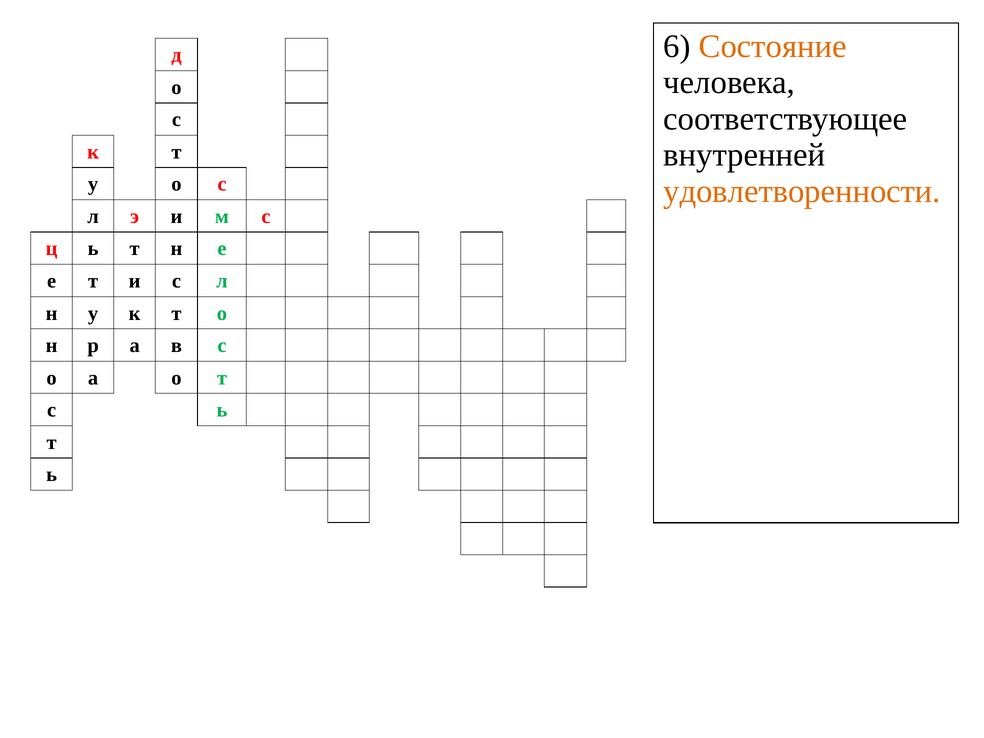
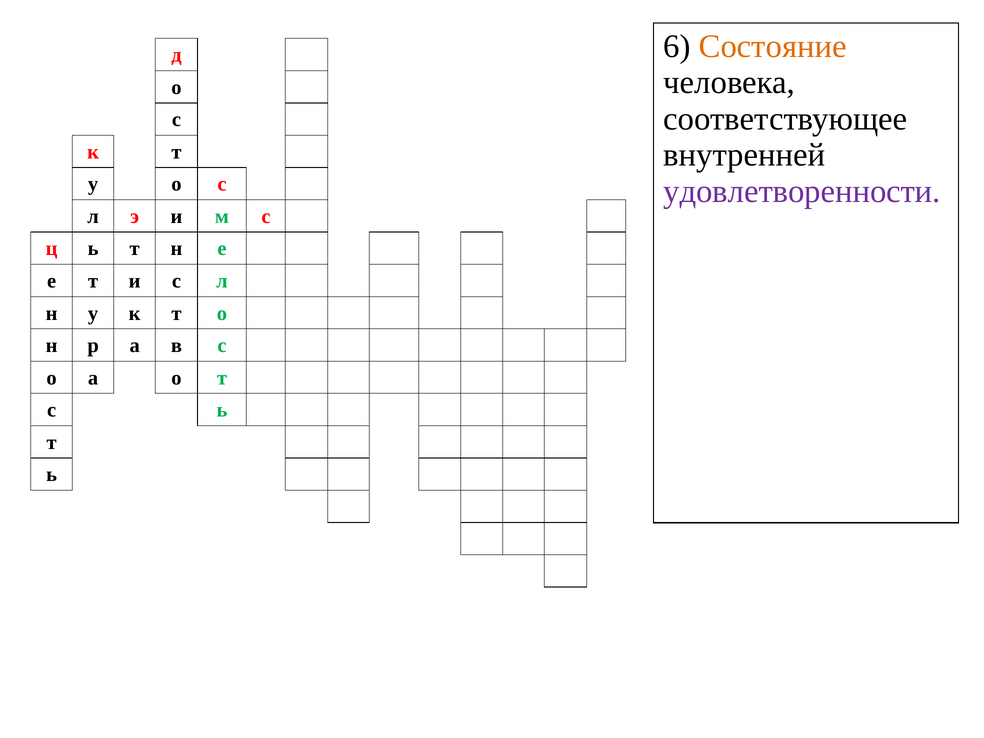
удовлетворенности colour: orange -> purple
